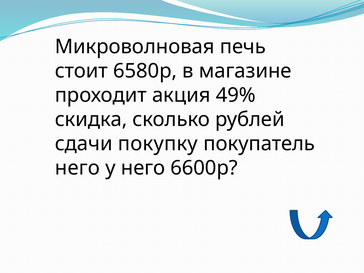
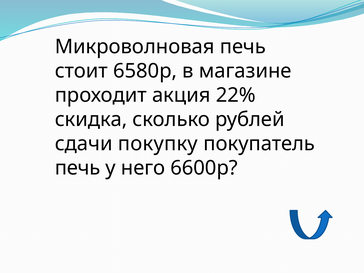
49%: 49% -> 22%
него at (77, 168): него -> печь
